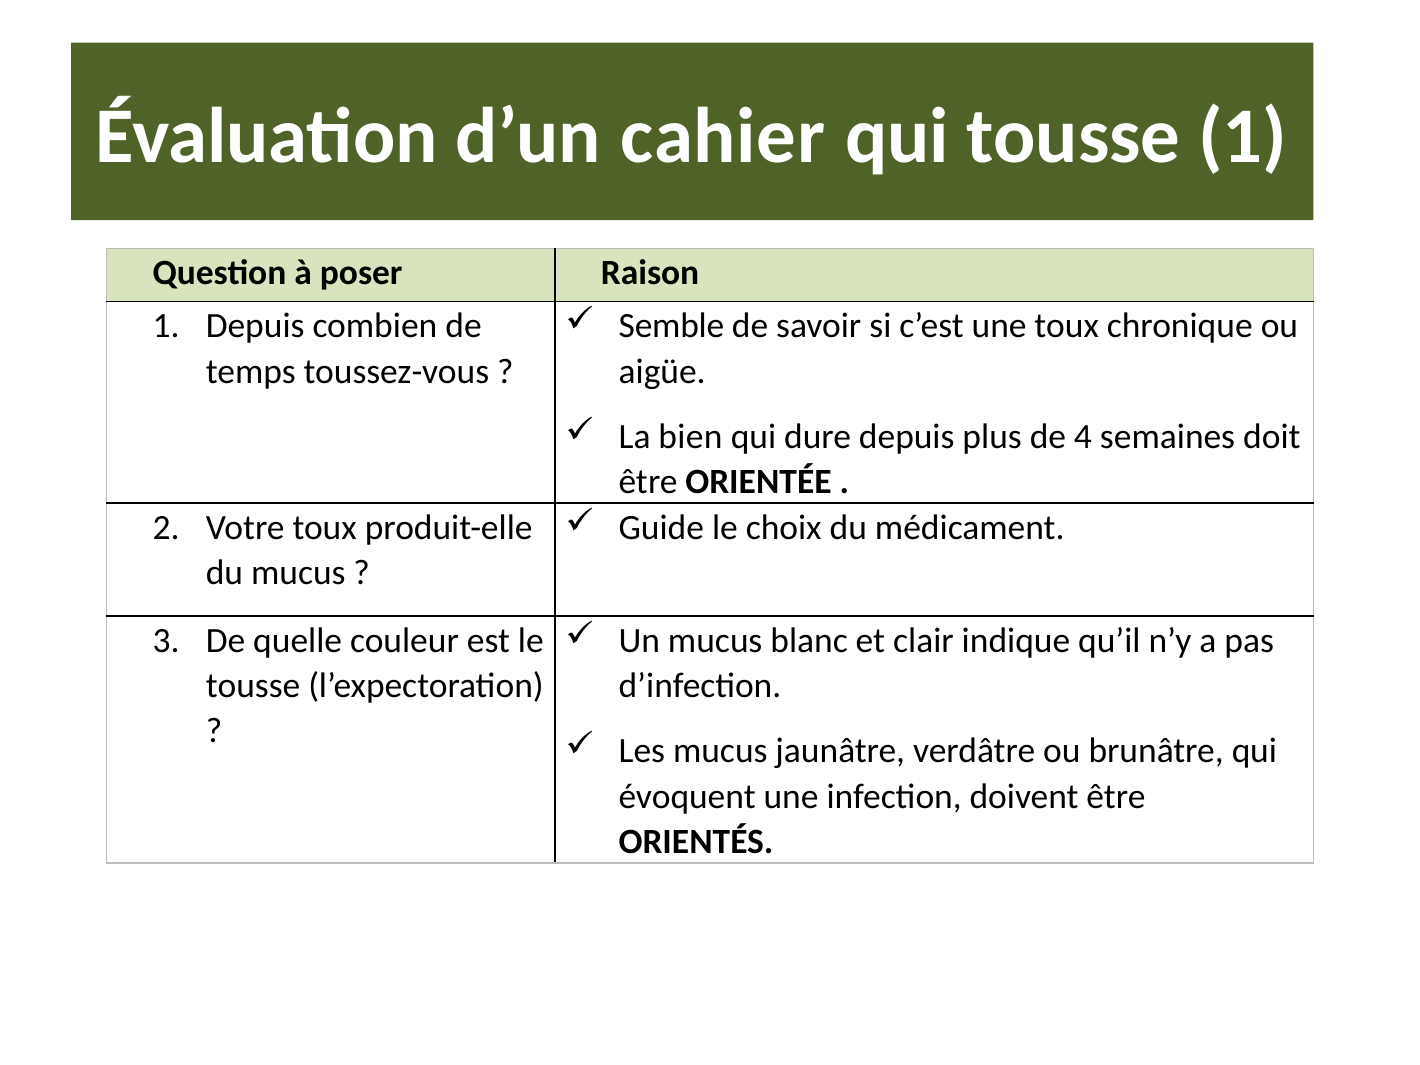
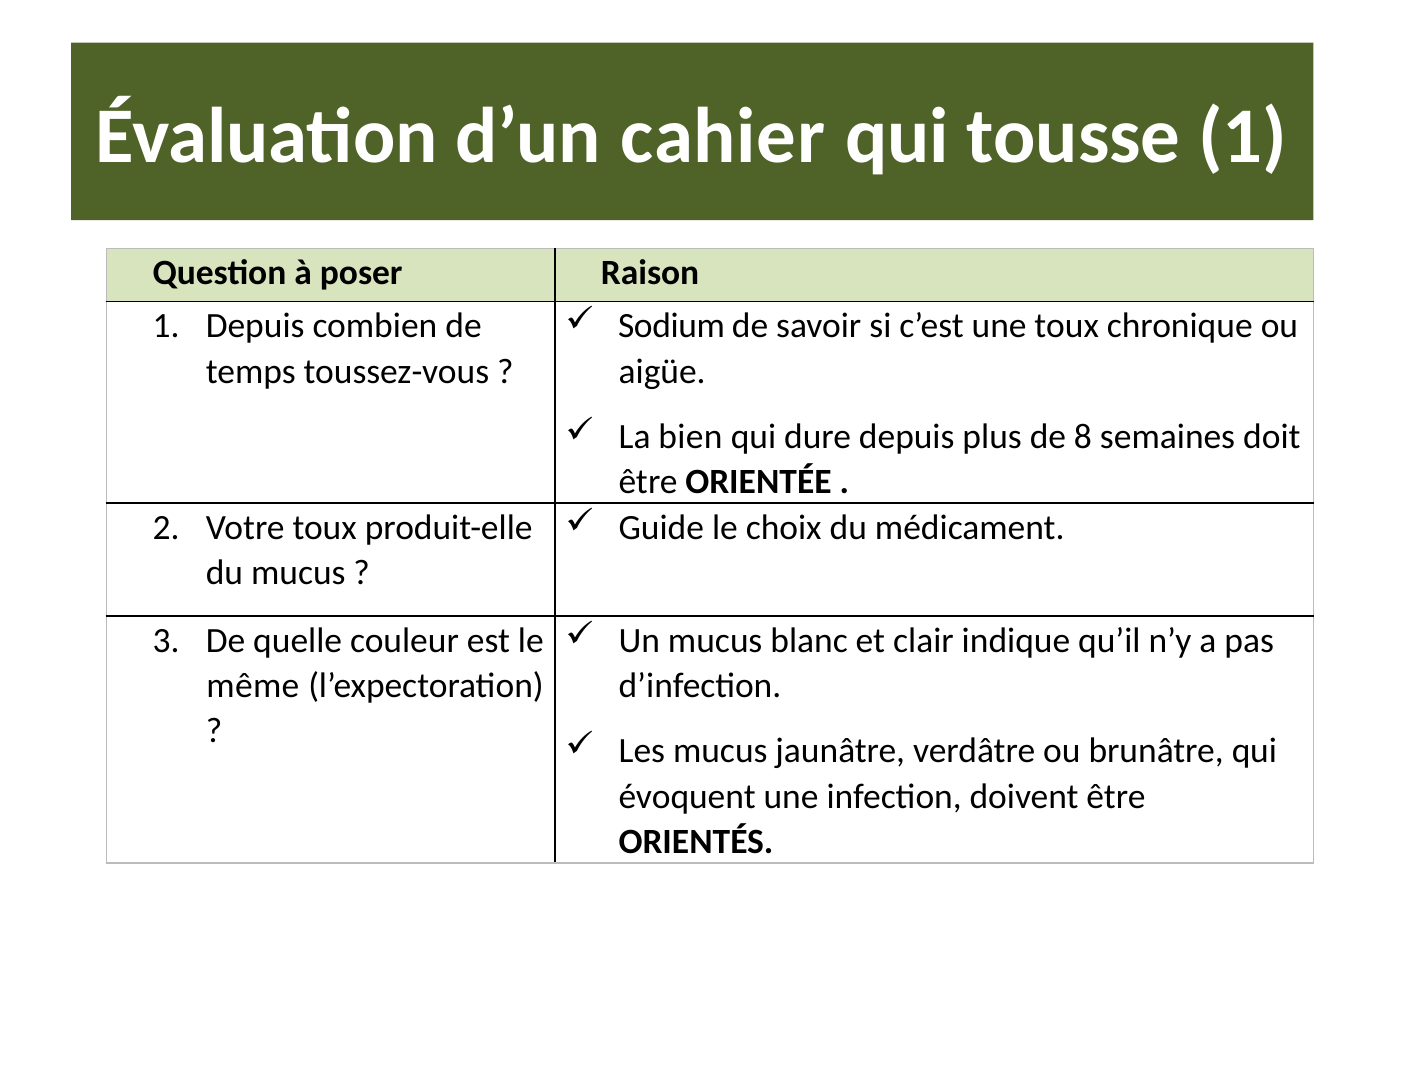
Semble: Semble -> Sodium
4: 4 -> 8
tousse at (253, 686): tousse -> même
